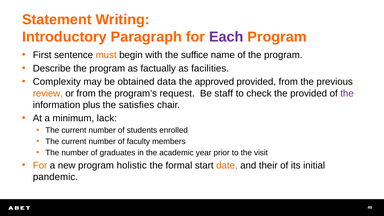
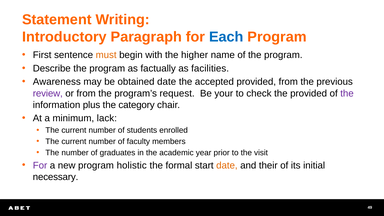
Each colour: purple -> blue
suffice: suffice -> higher
Complexity: Complexity -> Awareness
obtained data: data -> date
approved: approved -> accepted
review colour: orange -> purple
staff: staff -> your
satisfies: satisfies -> category
For at (40, 165) colour: orange -> purple
pandemic: pandemic -> necessary
